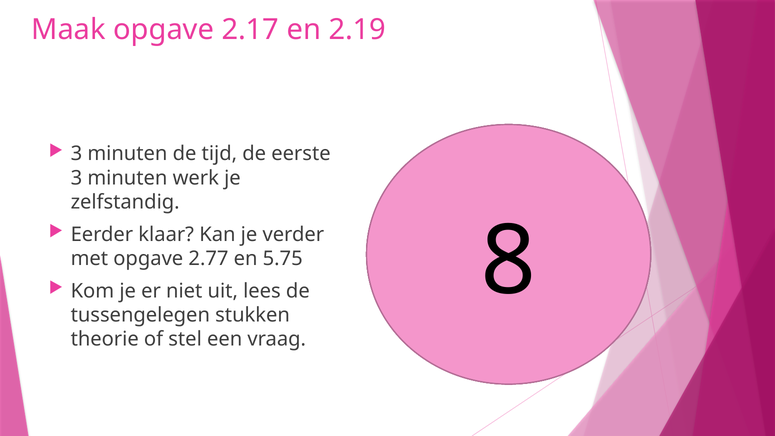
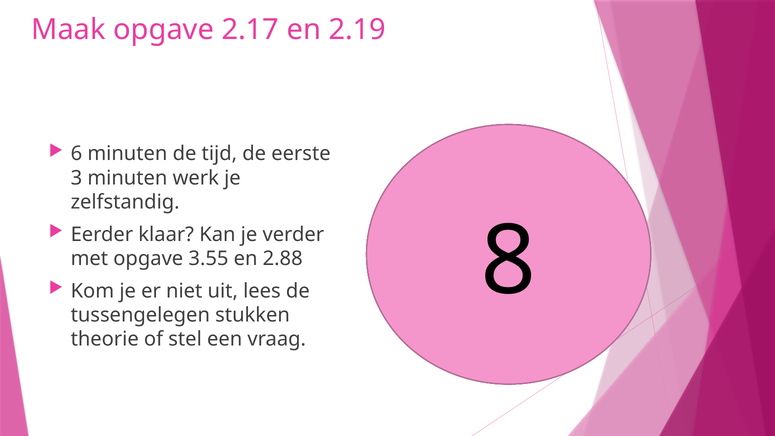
3 at (76, 154): 3 -> 6
2.77: 2.77 -> 3.55
5.75: 5.75 -> 2.88
